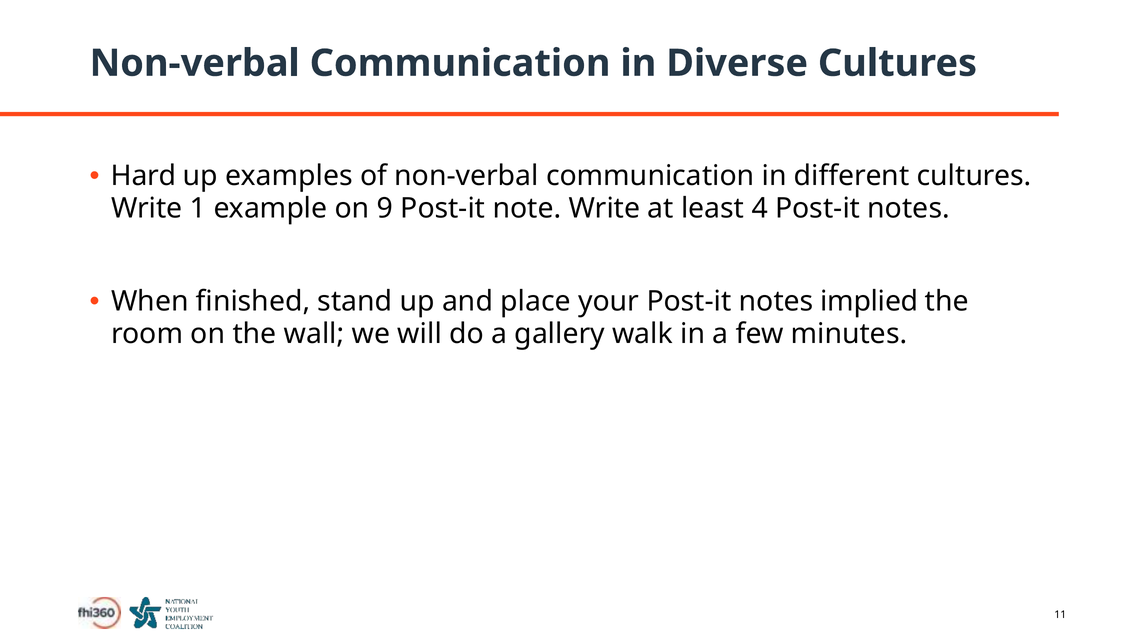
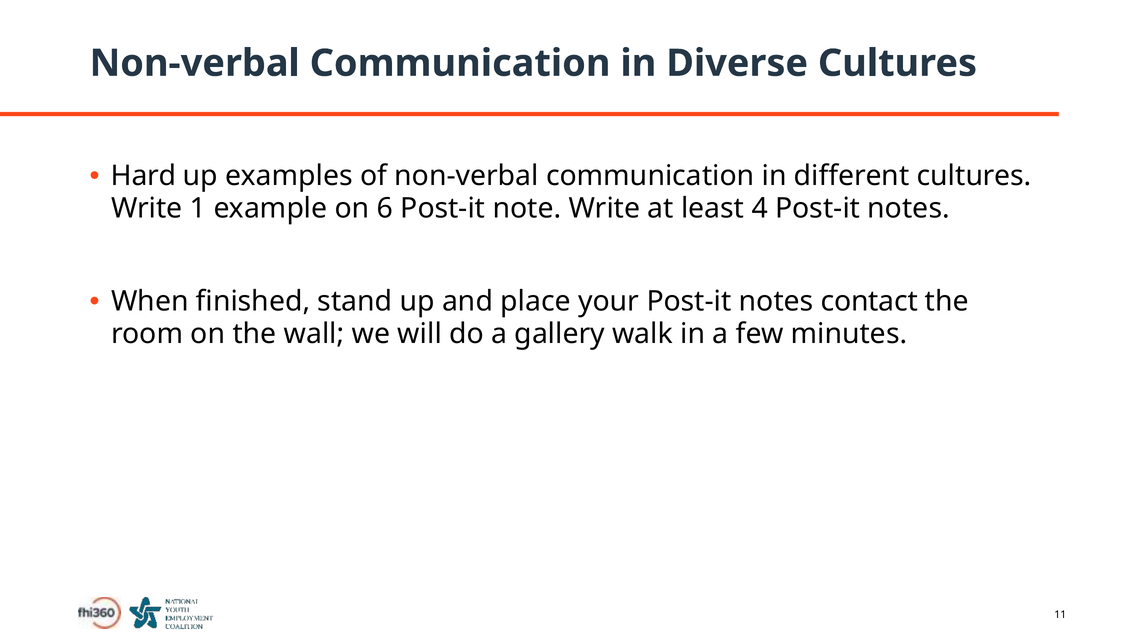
9: 9 -> 6
implied: implied -> contact
